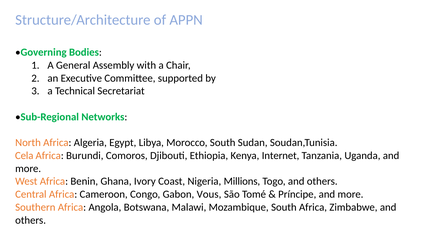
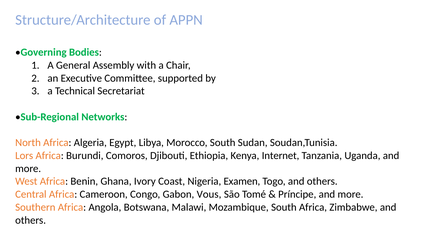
Cela: Cela -> Lors
Millions: Millions -> Examen
